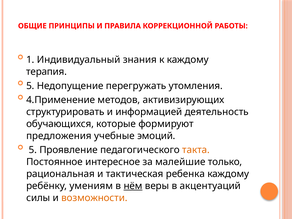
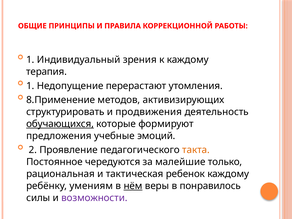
знания: знания -> зрения
5 at (30, 86): 5 -> 1
перегружать: перегружать -> перерастают
4.Применение: 4.Применение -> 8.Применение
информацией: информацией -> продвижения
обучающихся underline: none -> present
5 at (33, 150): 5 -> 2
интересное: интересное -> чередуются
ребенка: ребенка -> ребенок
акцентуаций: акцентуаций -> понравилось
возможности colour: orange -> purple
